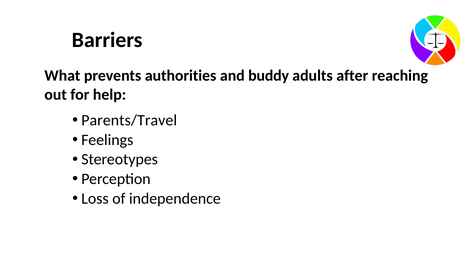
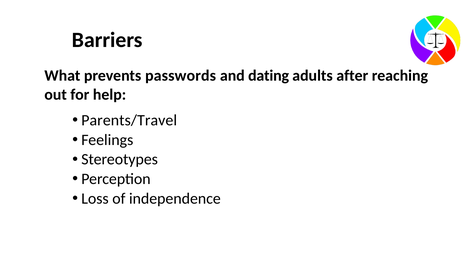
authorities: authorities -> passwords
buddy: buddy -> dating
